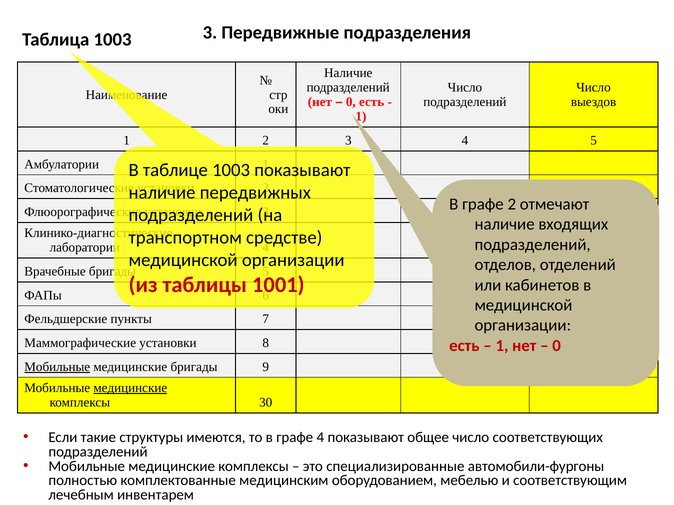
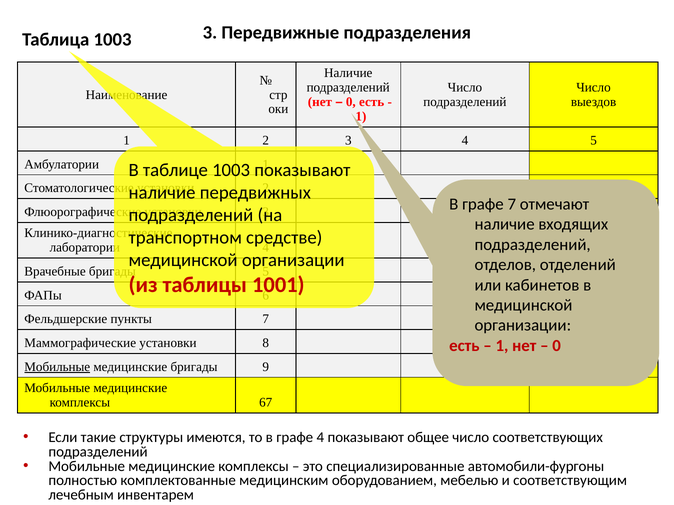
графе 2: 2 -> 7
медицинские at (130, 388) underline: present -> none
30: 30 -> 67
